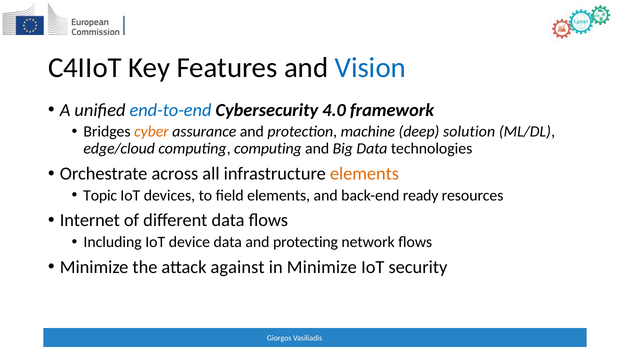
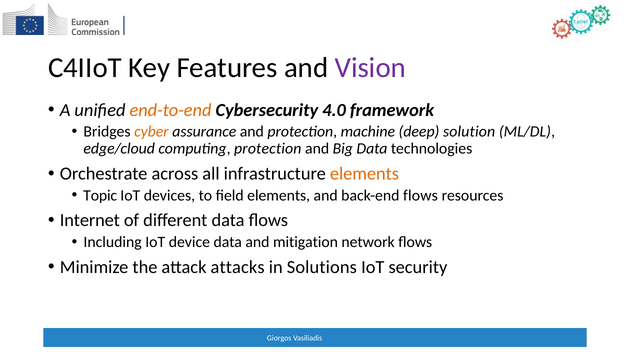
Vision colour: blue -> purple
end-to-end colour: blue -> orange
computing computing: computing -> protection
back-end ready: ready -> flows
protecting: protecting -> mitigation
against: against -> attacks
in Minimize: Minimize -> Solutions
